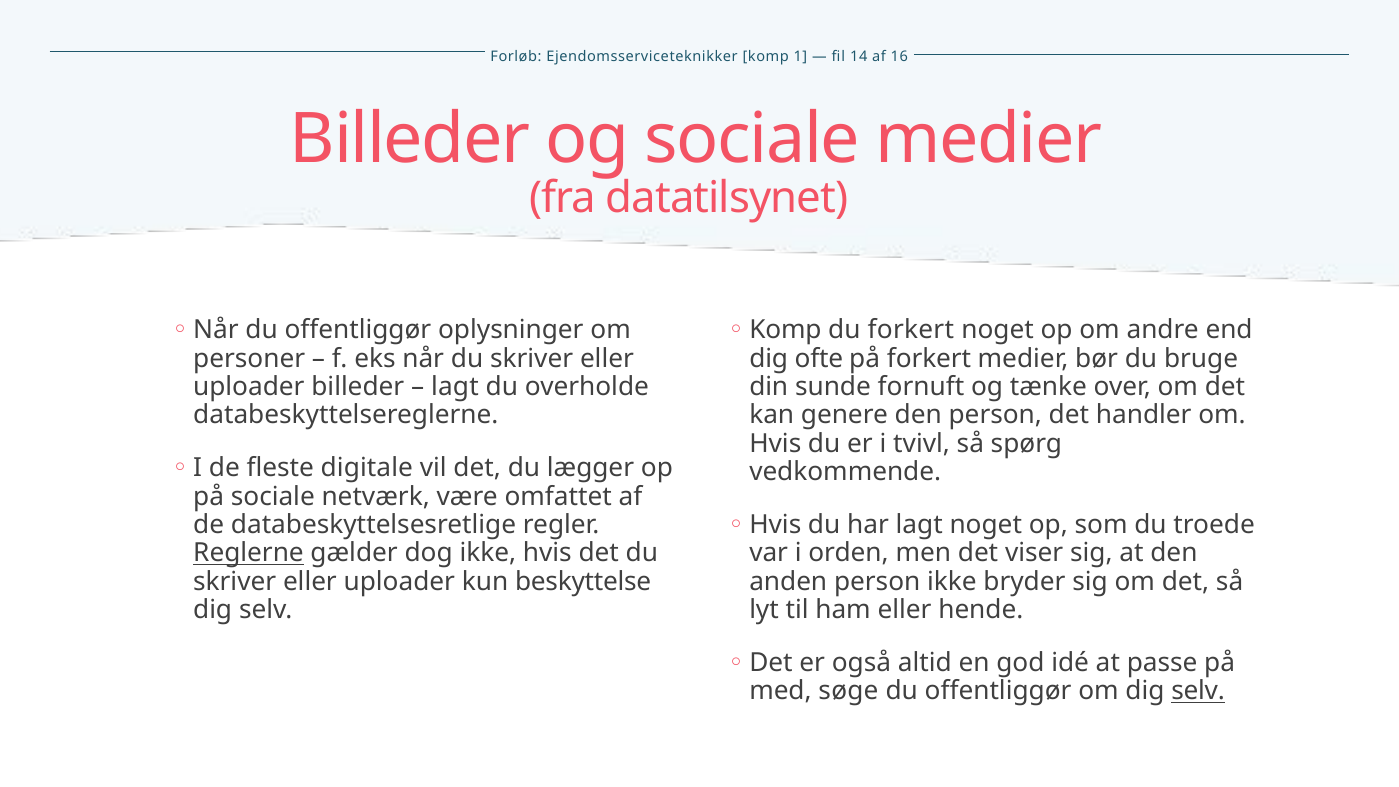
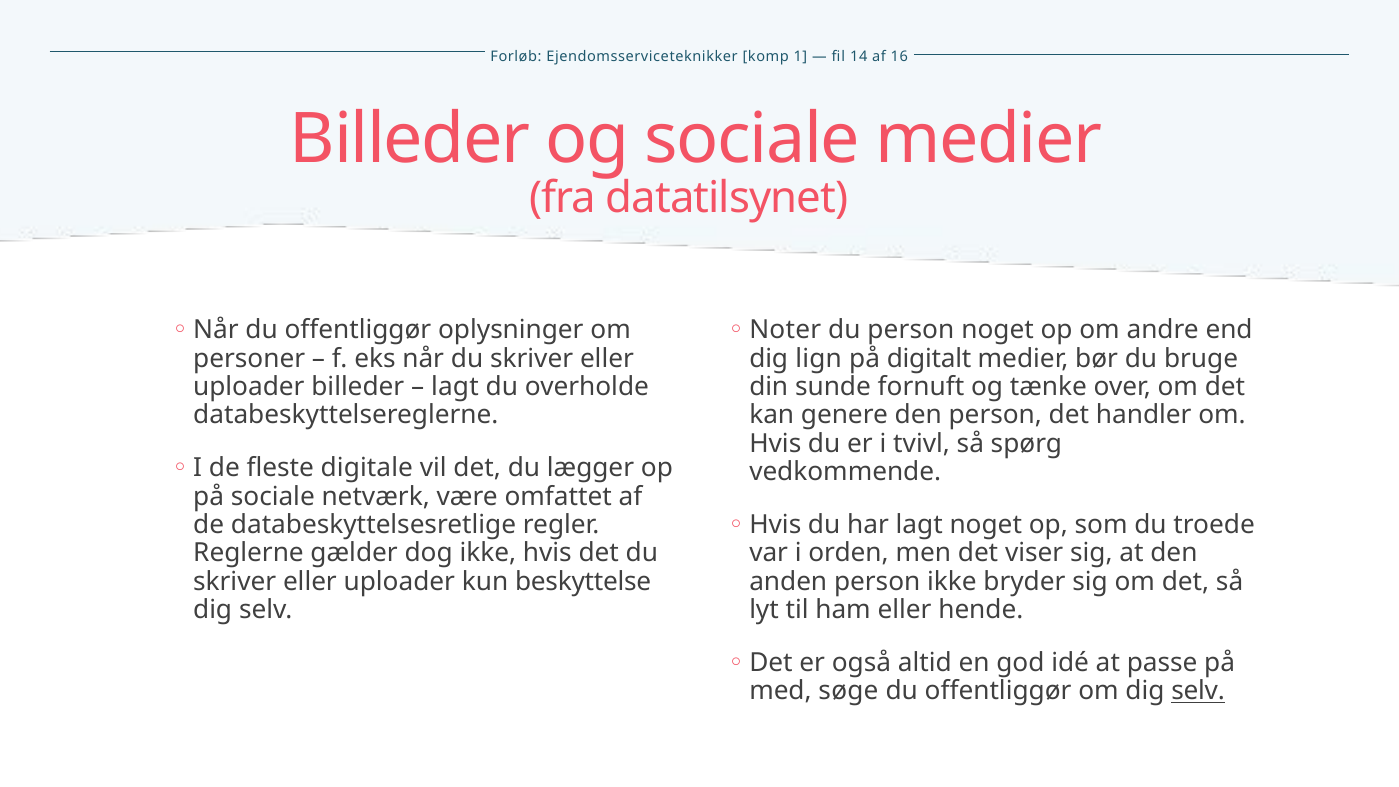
Komp at (785, 330): Komp -> Noter
du forkert: forkert -> person
ofte: ofte -> lign
på forkert: forkert -> digitalt
Reglerne underline: present -> none
